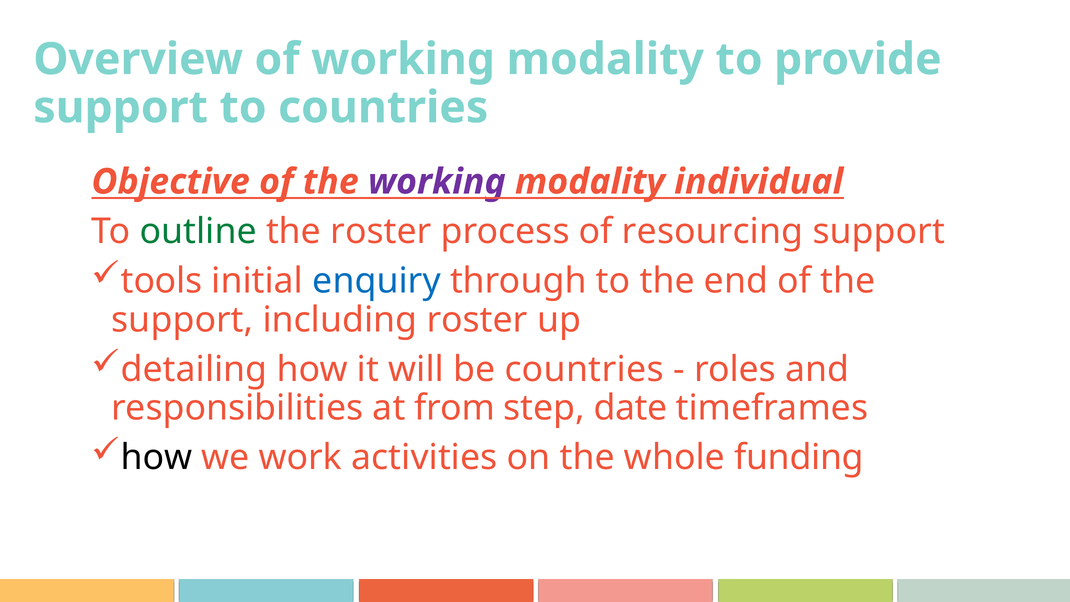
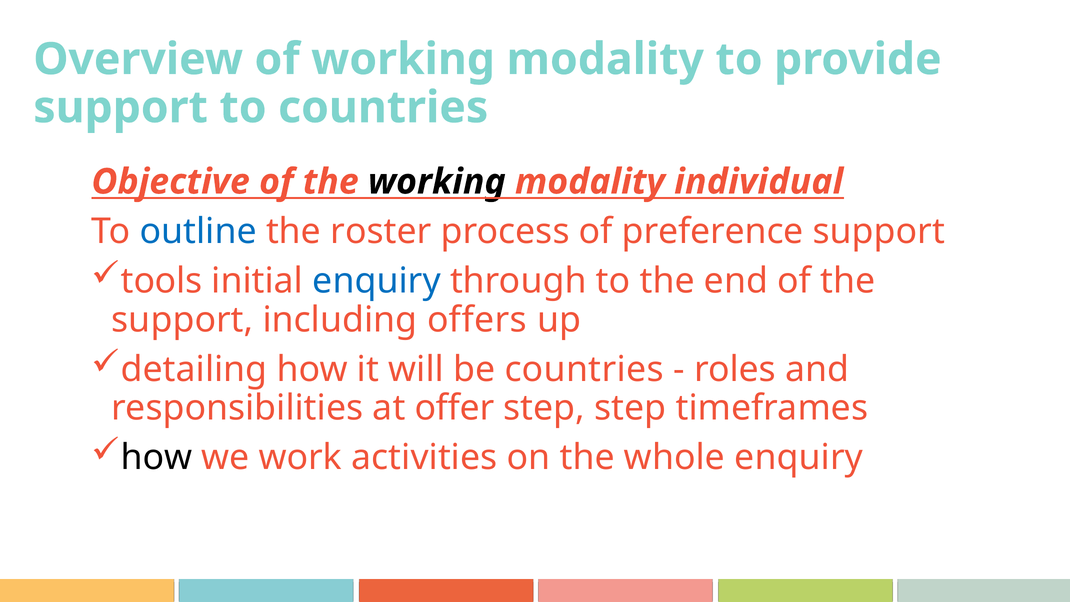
working at (437, 182) colour: purple -> black
outline at (198, 231) colour: green -> blue
resourcing: resourcing -> preference
including roster: roster -> offers
from: from -> offer
step date: date -> step
whole funding: funding -> enquiry
